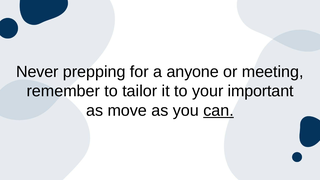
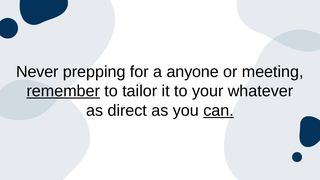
remember underline: none -> present
important: important -> whatever
move: move -> direct
